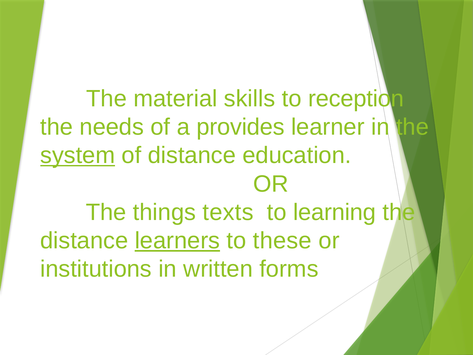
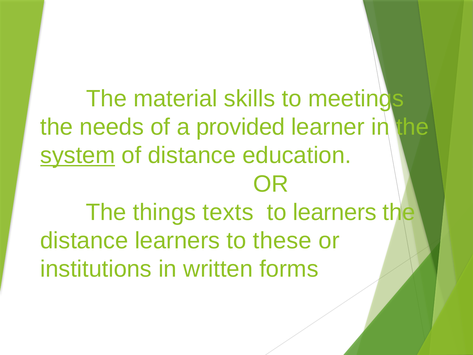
reception: reception -> meetings
provides: provides -> provided
to learning: learning -> learners
learners at (177, 241) underline: present -> none
